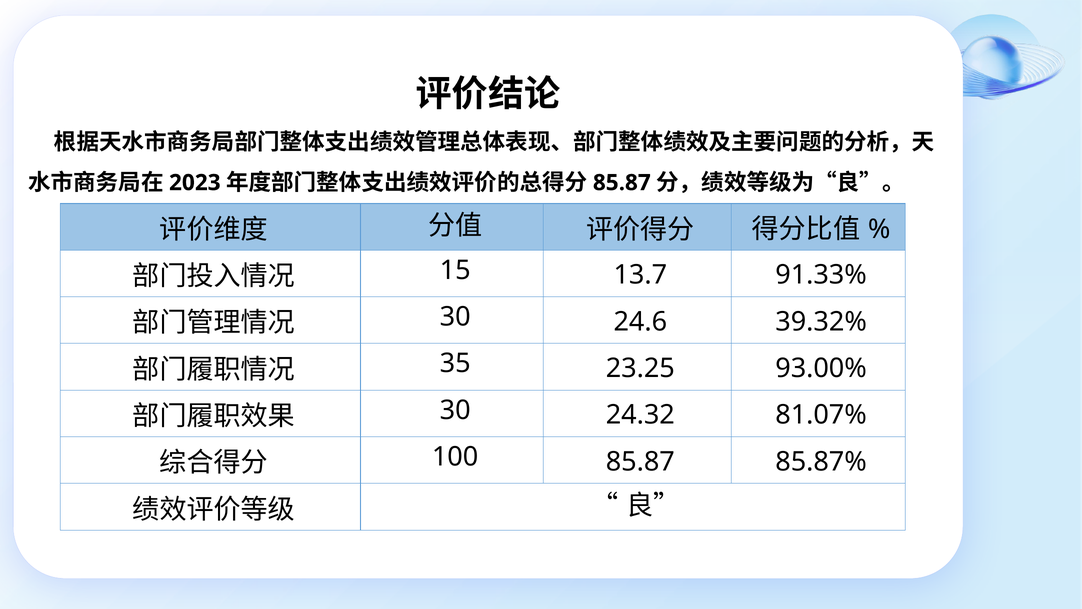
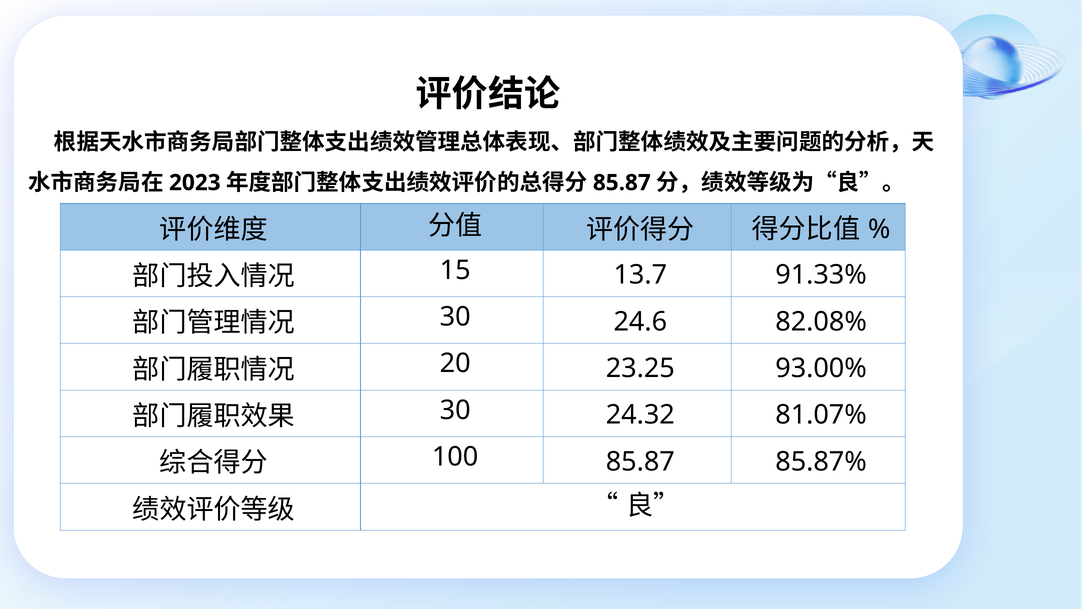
39.32%: 39.32% -> 82.08%
35: 35 -> 20
